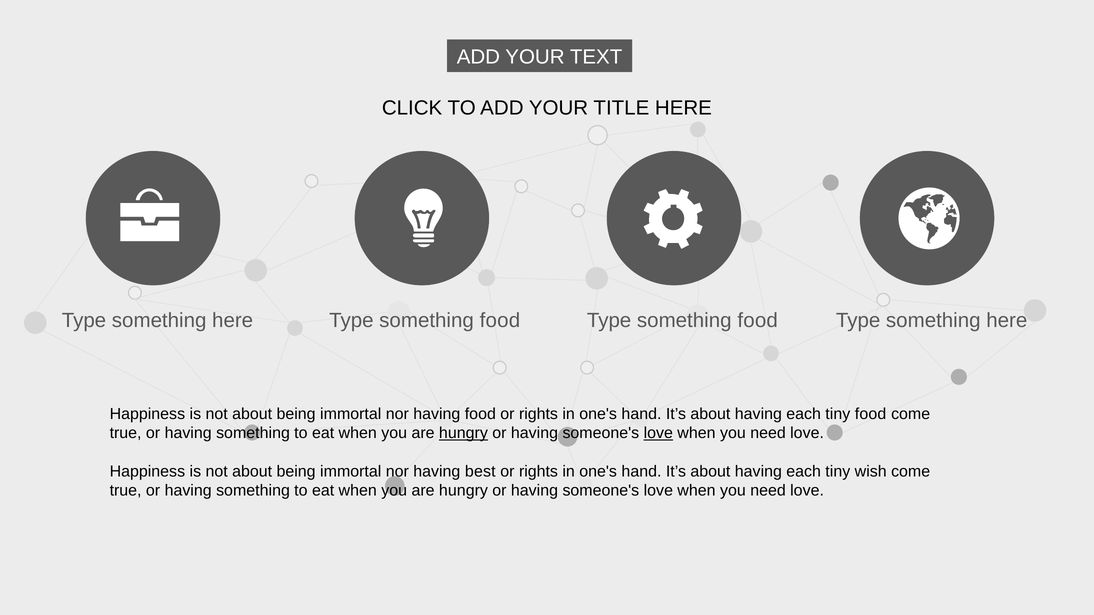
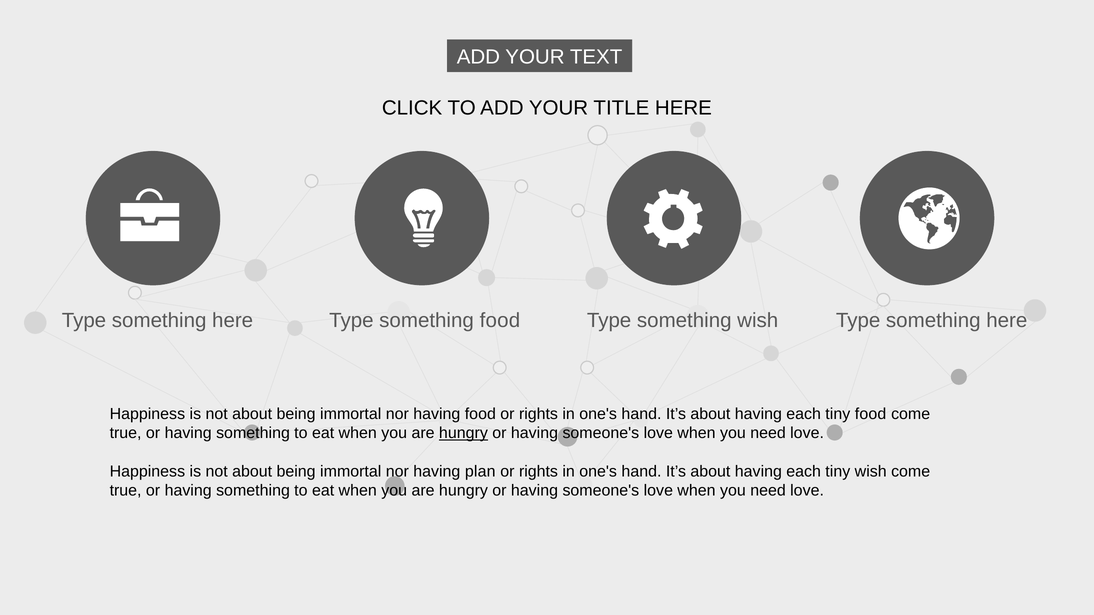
food at (758, 321): food -> wish
love at (658, 433) underline: present -> none
best: best -> plan
